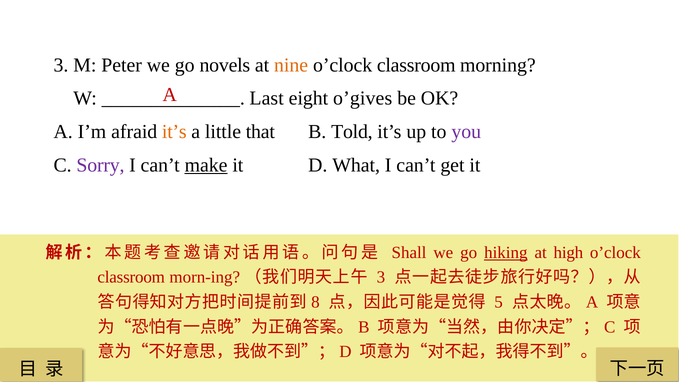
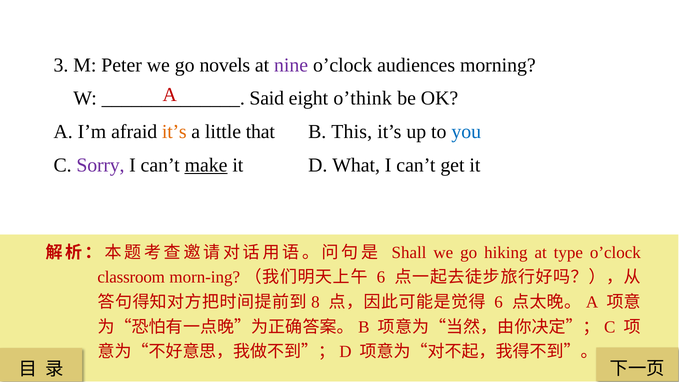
nine colour: orange -> purple
classroom at (416, 65): classroom -> audiences
Last: Last -> Said
o’gives: o’gives -> o’think
Told: Told -> This
you colour: purple -> blue
hiking underline: present -> none
high: high -> type
3 at (381, 277): 3 -> 6
5 at (499, 302): 5 -> 6
